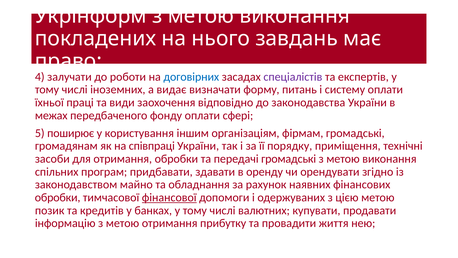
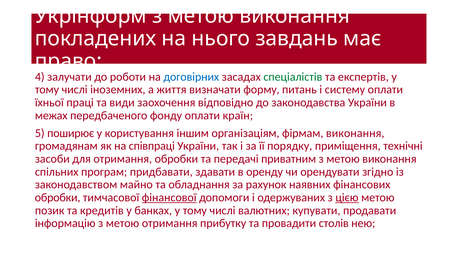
спеціалістів colour: purple -> green
видає: видає -> життя
сфері: сфері -> країн
фірмам громадські: громадські -> виконання
передачі громадські: громадські -> приватним
цією underline: none -> present
життя: життя -> столів
